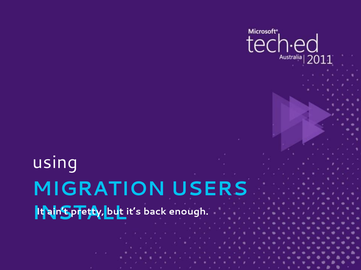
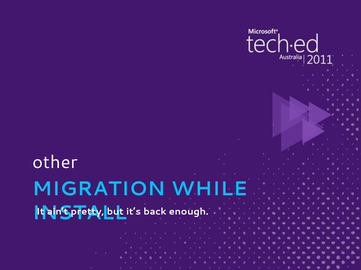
using: using -> other
USERS: USERS -> WHILE
